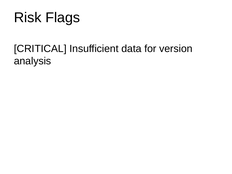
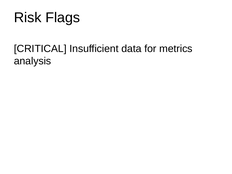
version: version -> metrics
